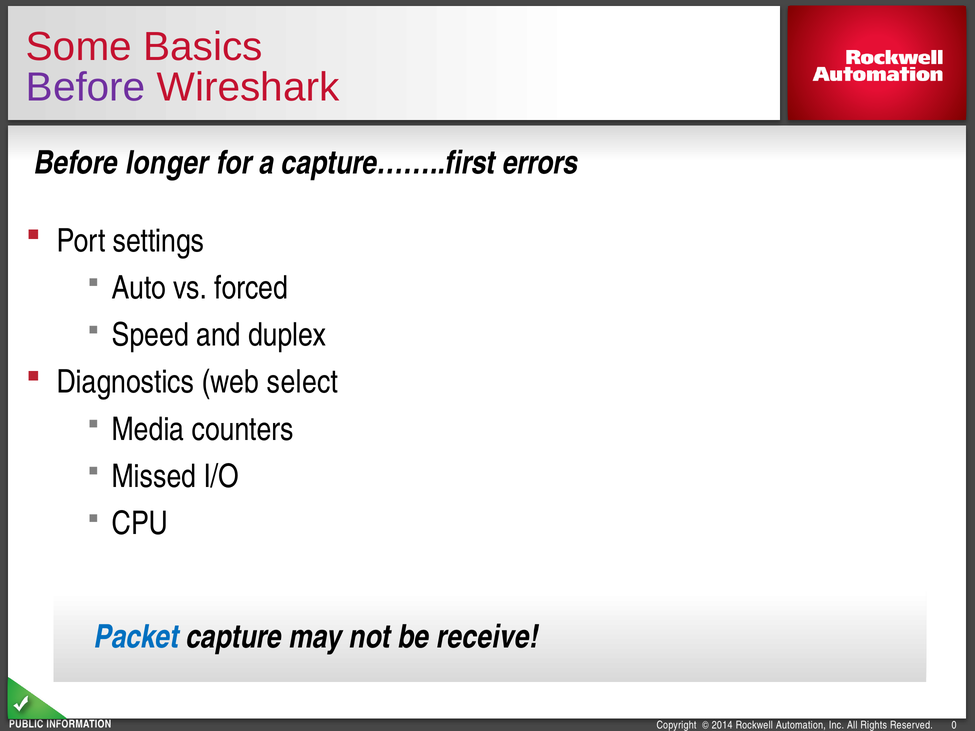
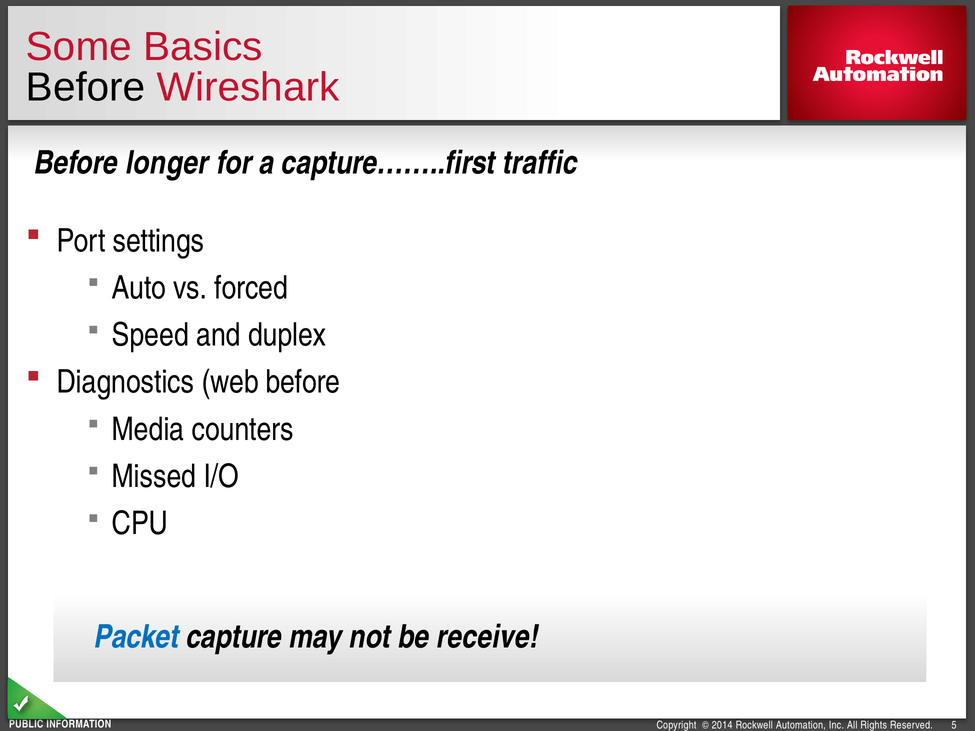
Before at (86, 87) colour: purple -> black
errors: errors -> traffic
web select: select -> before
0: 0 -> 5
